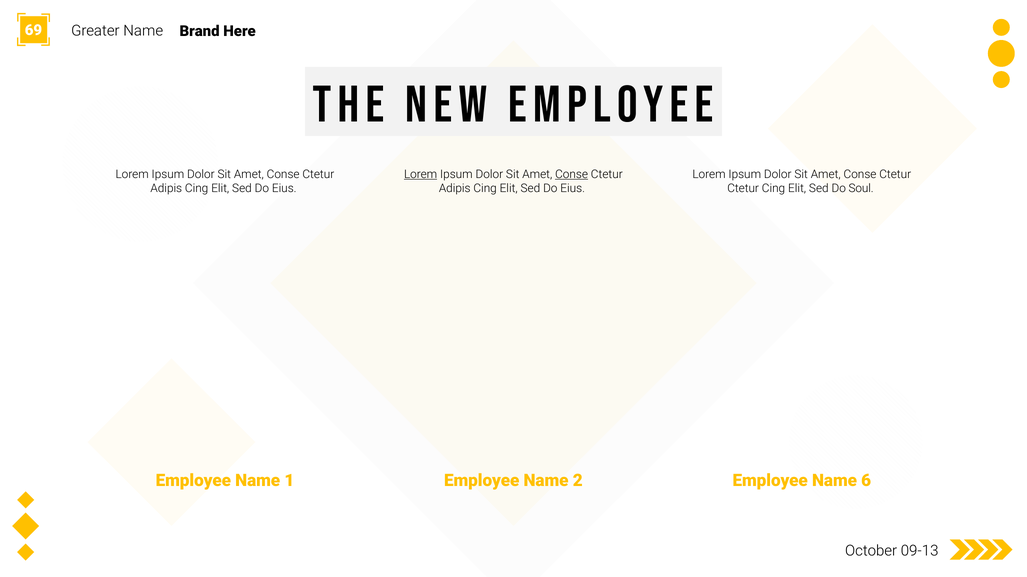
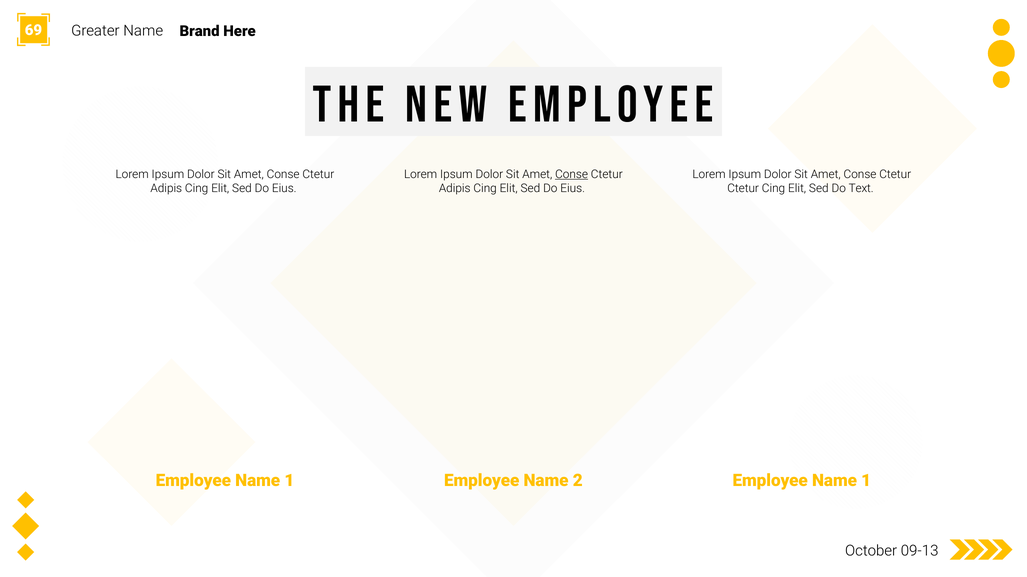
Lorem at (421, 174) underline: present -> none
Soul: Soul -> Text
2 Employee Name 6: 6 -> 1
